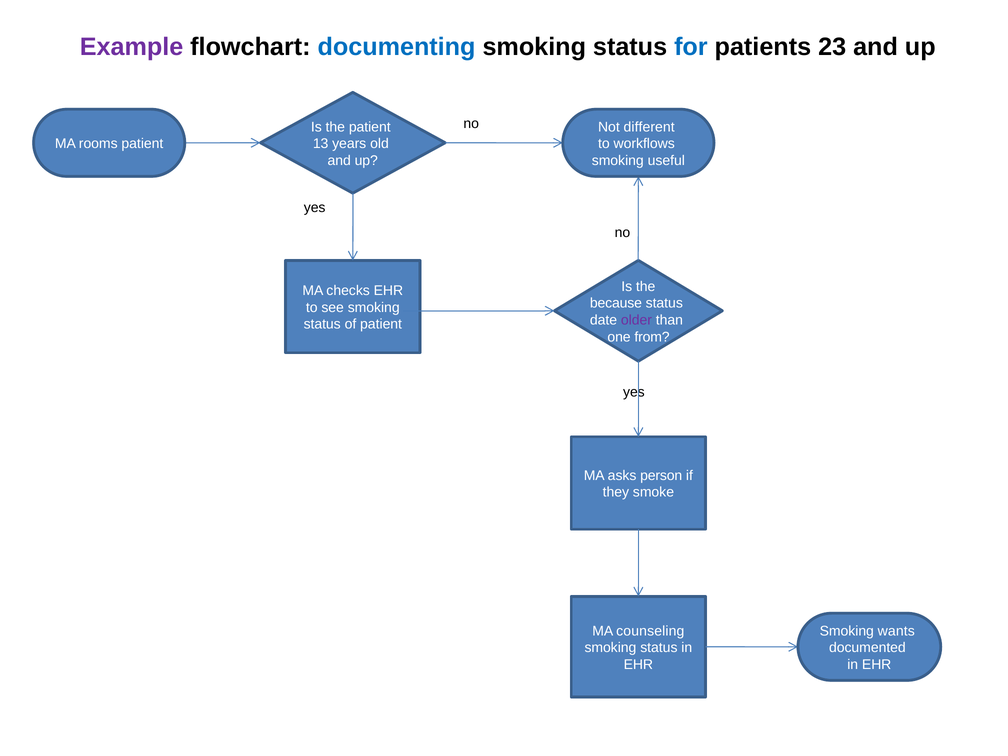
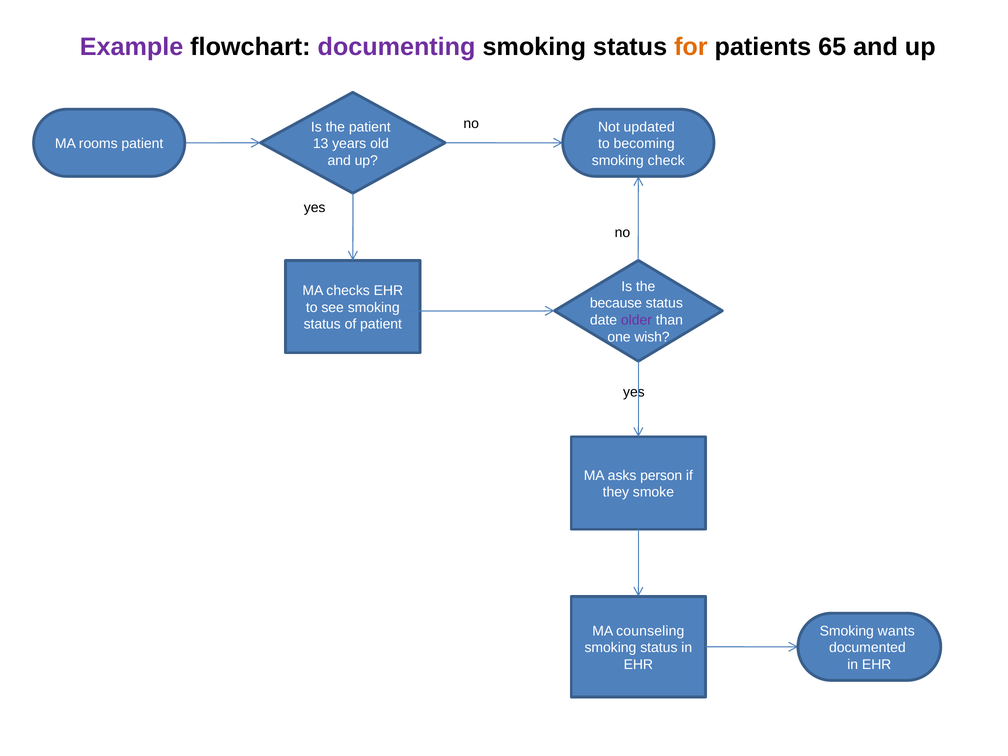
documenting colour: blue -> purple
for colour: blue -> orange
23: 23 -> 65
different: different -> updated
workflows: workflows -> becoming
useful: useful -> check
from: from -> wish
